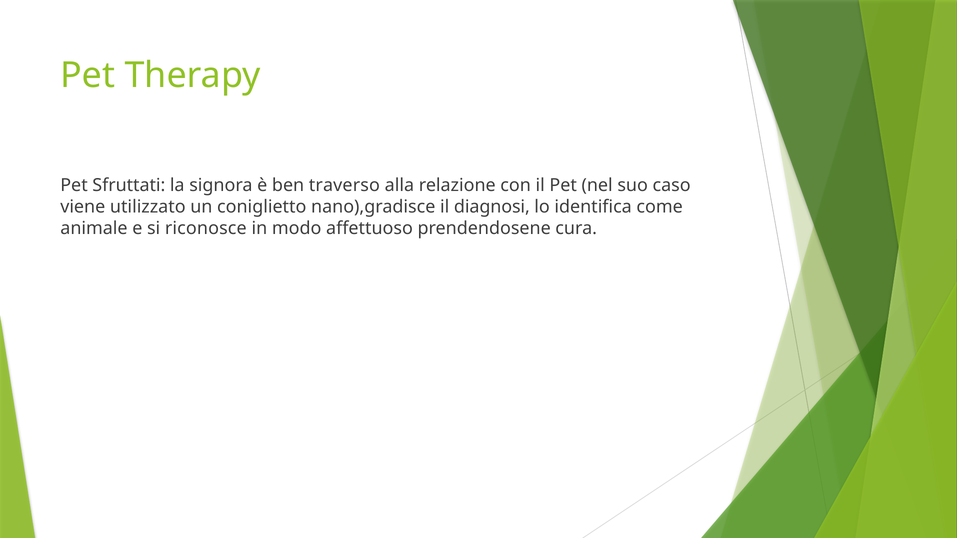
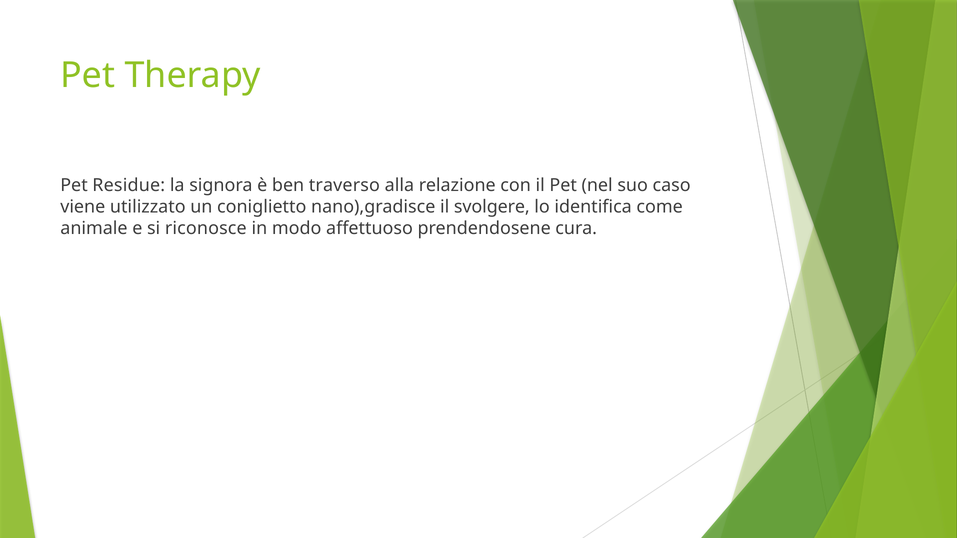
Sfruttati: Sfruttati -> Residue
diagnosi: diagnosi -> svolgere
